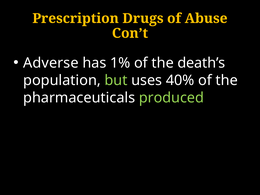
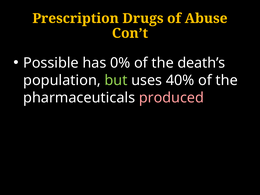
Adverse: Adverse -> Possible
1%: 1% -> 0%
produced colour: light green -> pink
